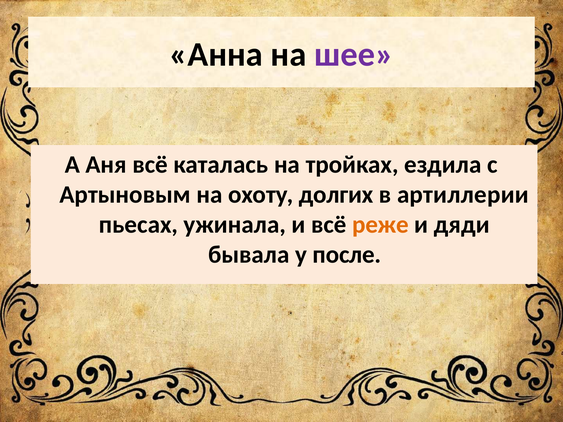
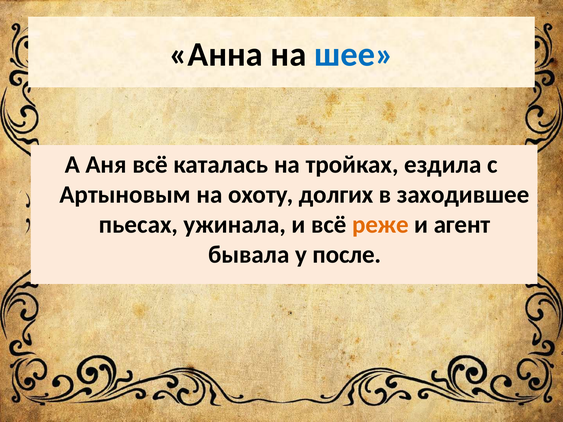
шее colour: purple -> blue
артиллерии: артиллерии -> заходившее
дяди: дяди -> агент
